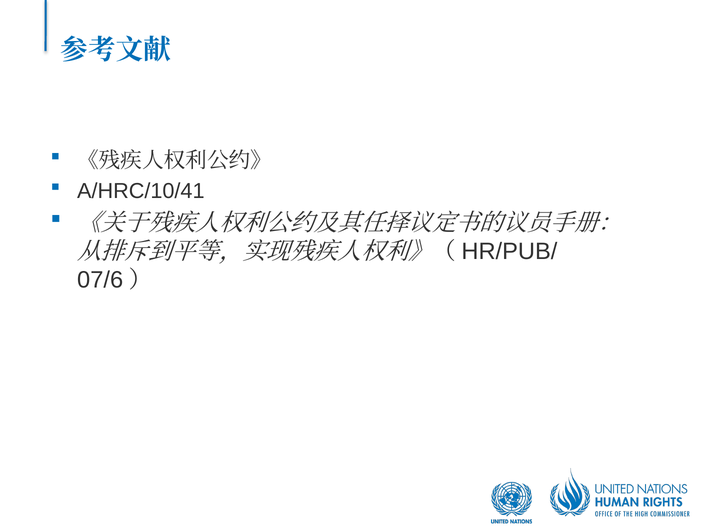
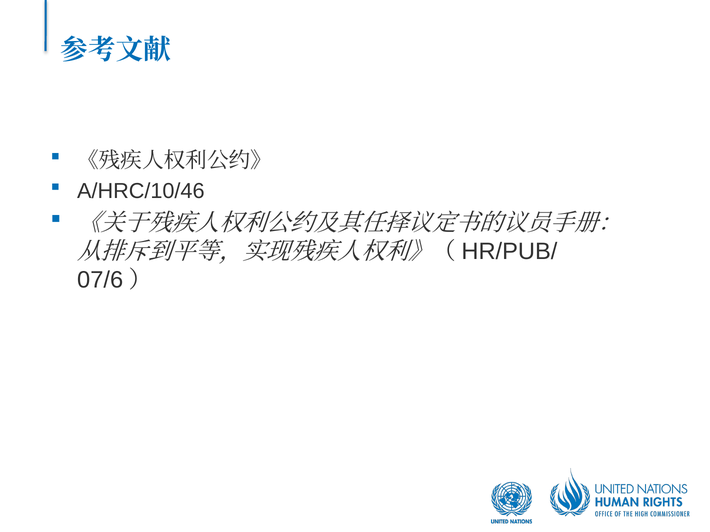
A/HRC/10/41: A/HRC/10/41 -> A/HRC/10/46
